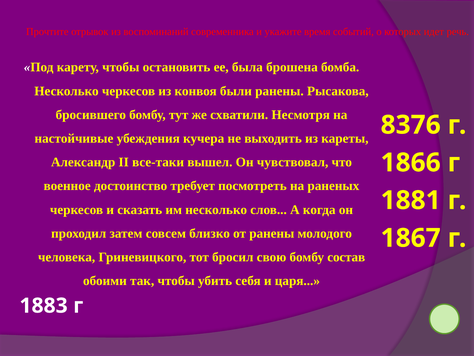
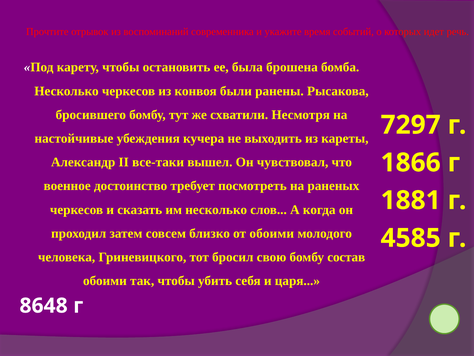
8376: 8376 -> 7297
от ранены: ранены -> обоими
1867: 1867 -> 4585
1883: 1883 -> 8648
